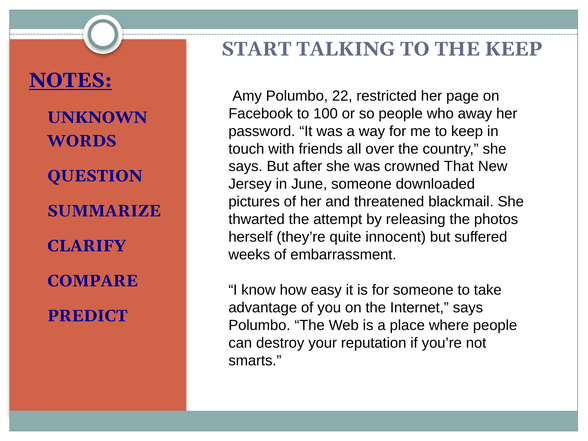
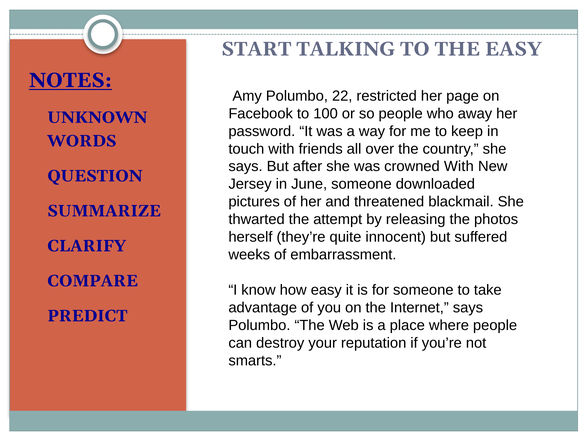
THE KEEP: KEEP -> EASY
crowned That: That -> With
